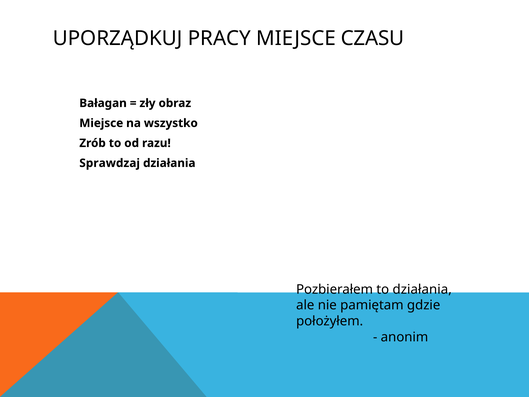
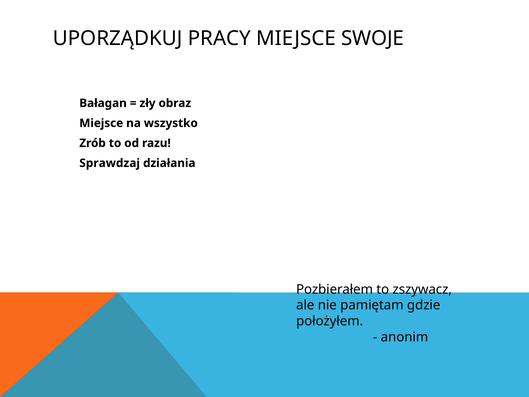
CZASU: CZASU -> SWOJE
to działania: działania -> zszywacz
